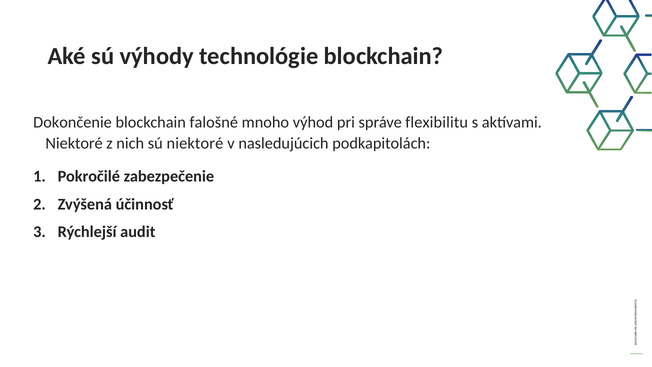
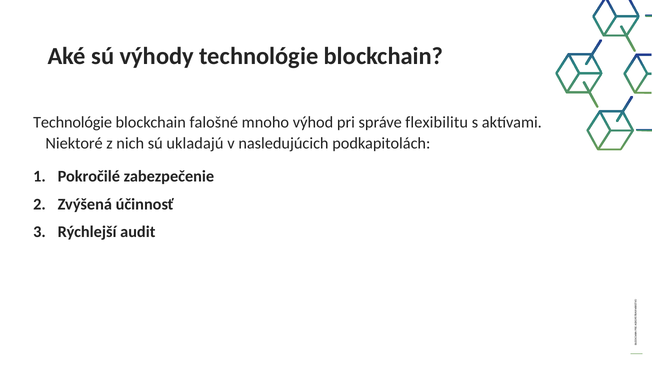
Dokončenie at (73, 122): Dokončenie -> Technológie
sú niektoré: niektoré -> ukladajú
